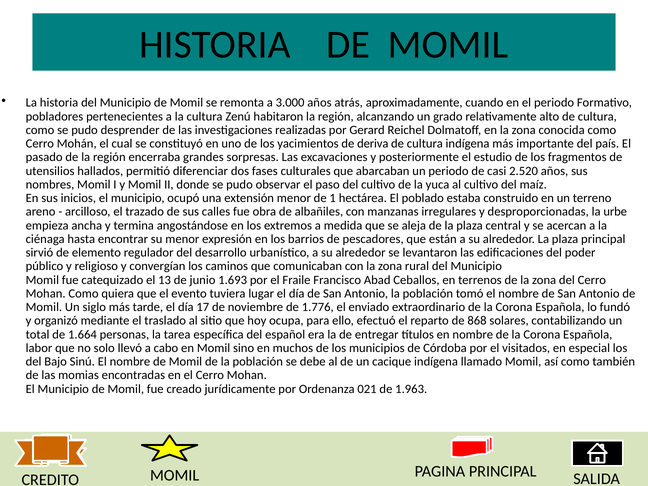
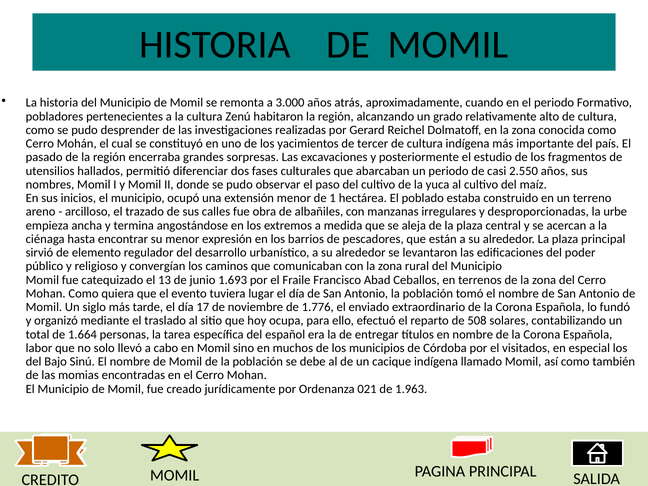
deriva: deriva -> tercer
2.520: 2.520 -> 2.550
868: 868 -> 508
